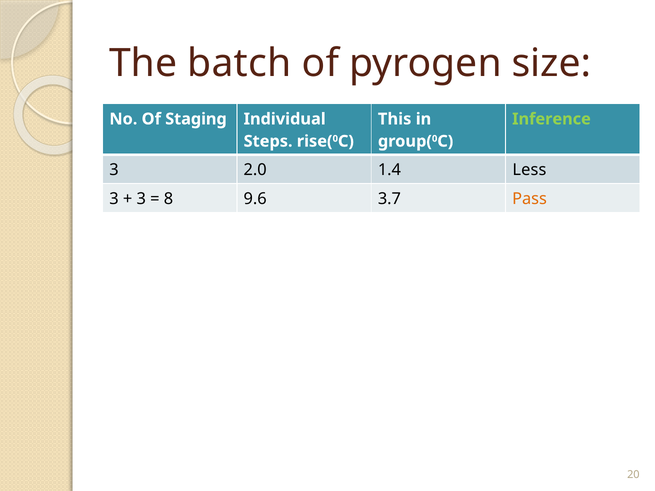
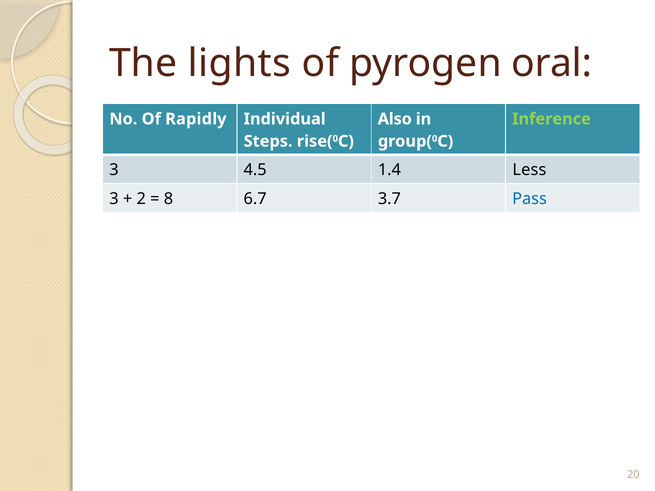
batch: batch -> lights
size: size -> oral
Staging: Staging -> Rapidly
This: This -> Also
2.0: 2.0 -> 4.5
3 at (141, 199): 3 -> 2
9.6: 9.6 -> 6.7
Pass colour: orange -> blue
